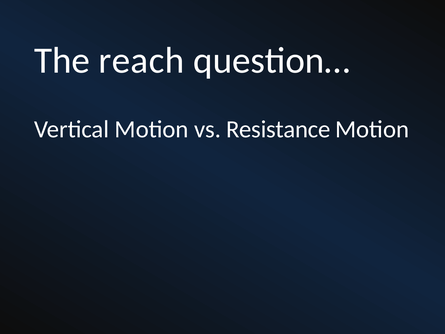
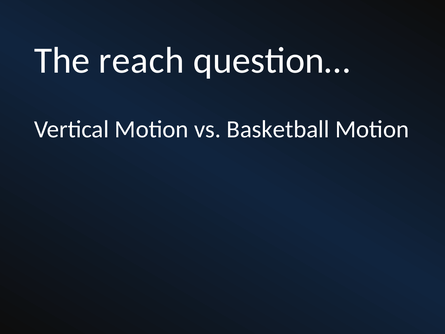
Resistance: Resistance -> Basketball
